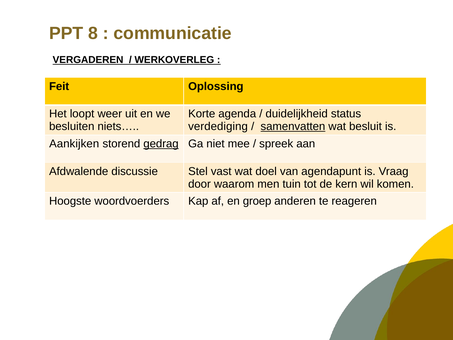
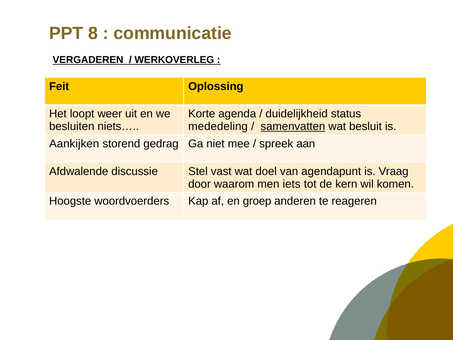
verdediging: verdediging -> mededeling
gedrag underline: present -> none
tuin: tuin -> iets
